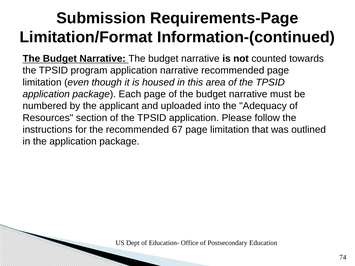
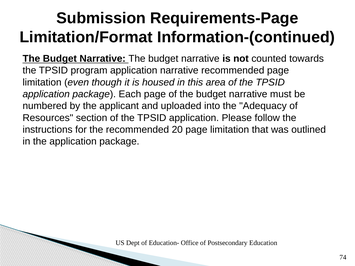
67: 67 -> 20
